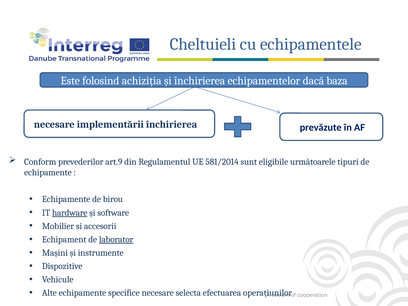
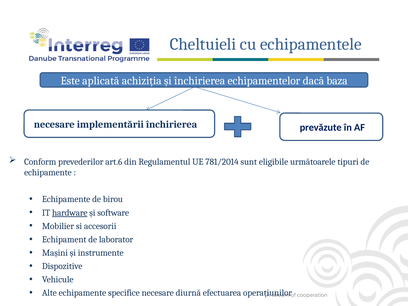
folosind: folosind -> aplicată
art.9: art.9 -> art.6
581/2014: 581/2014 -> 781/2014
laborator underline: present -> none
selecta: selecta -> diurnă
